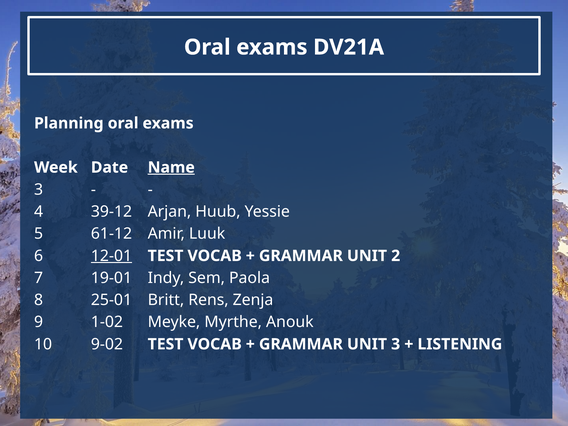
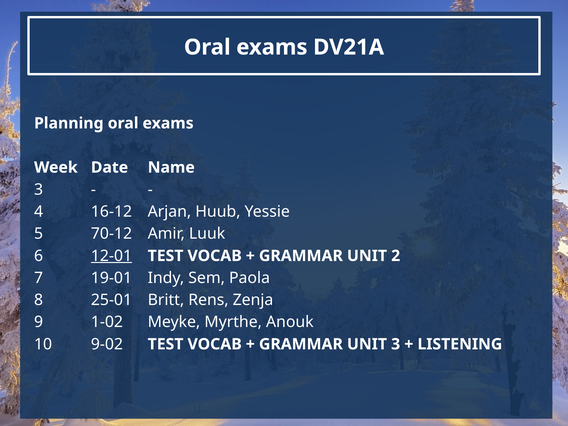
Name underline: present -> none
39-12: 39-12 -> 16-12
61-12: 61-12 -> 70-12
